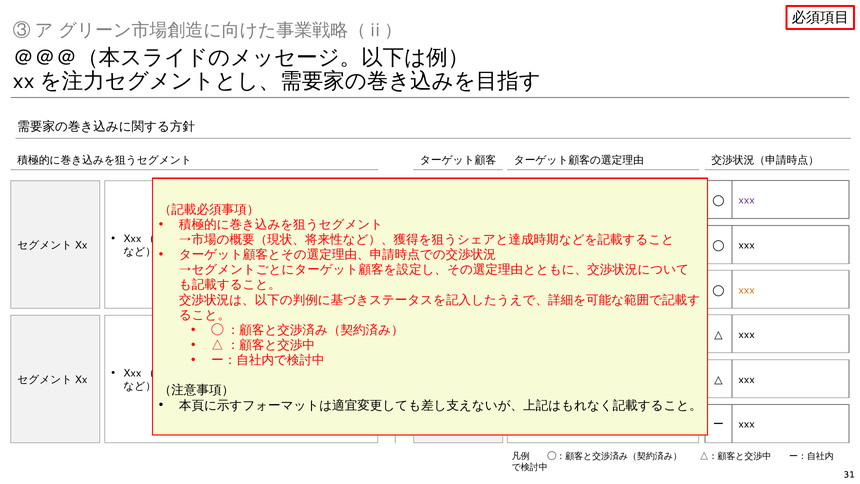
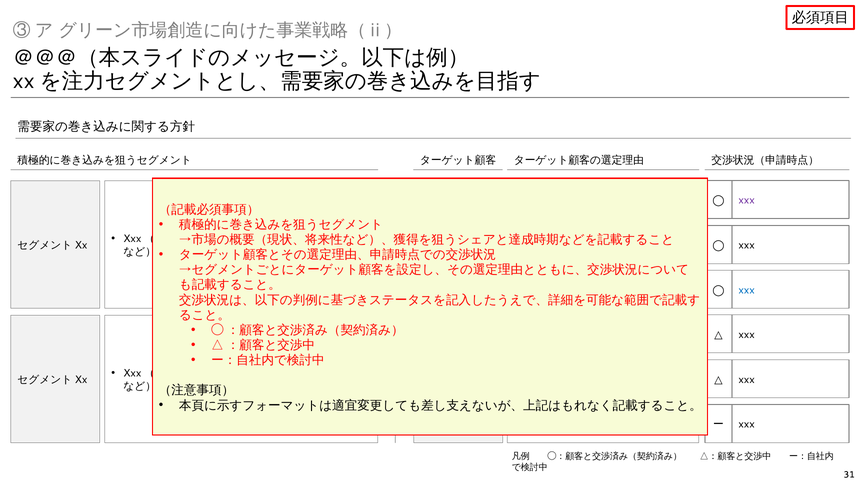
xxx at (747, 290) colour: orange -> blue
